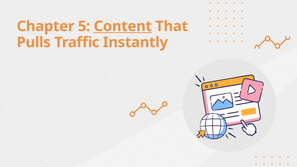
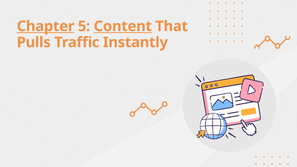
Chapter underline: none -> present
